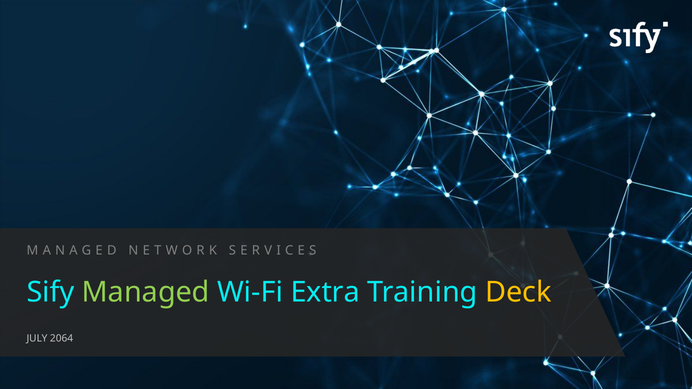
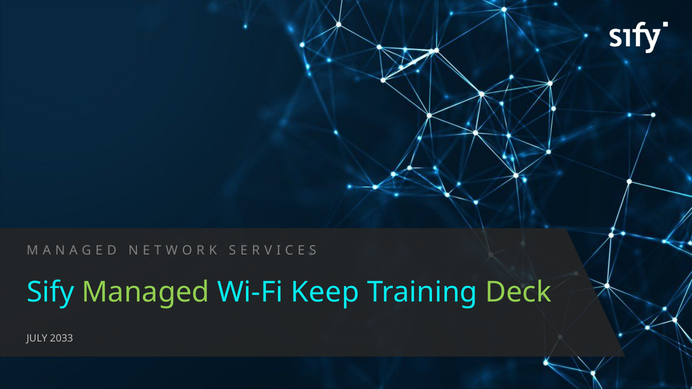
Extra: Extra -> Keep
Deck colour: yellow -> light green
2064: 2064 -> 2033
